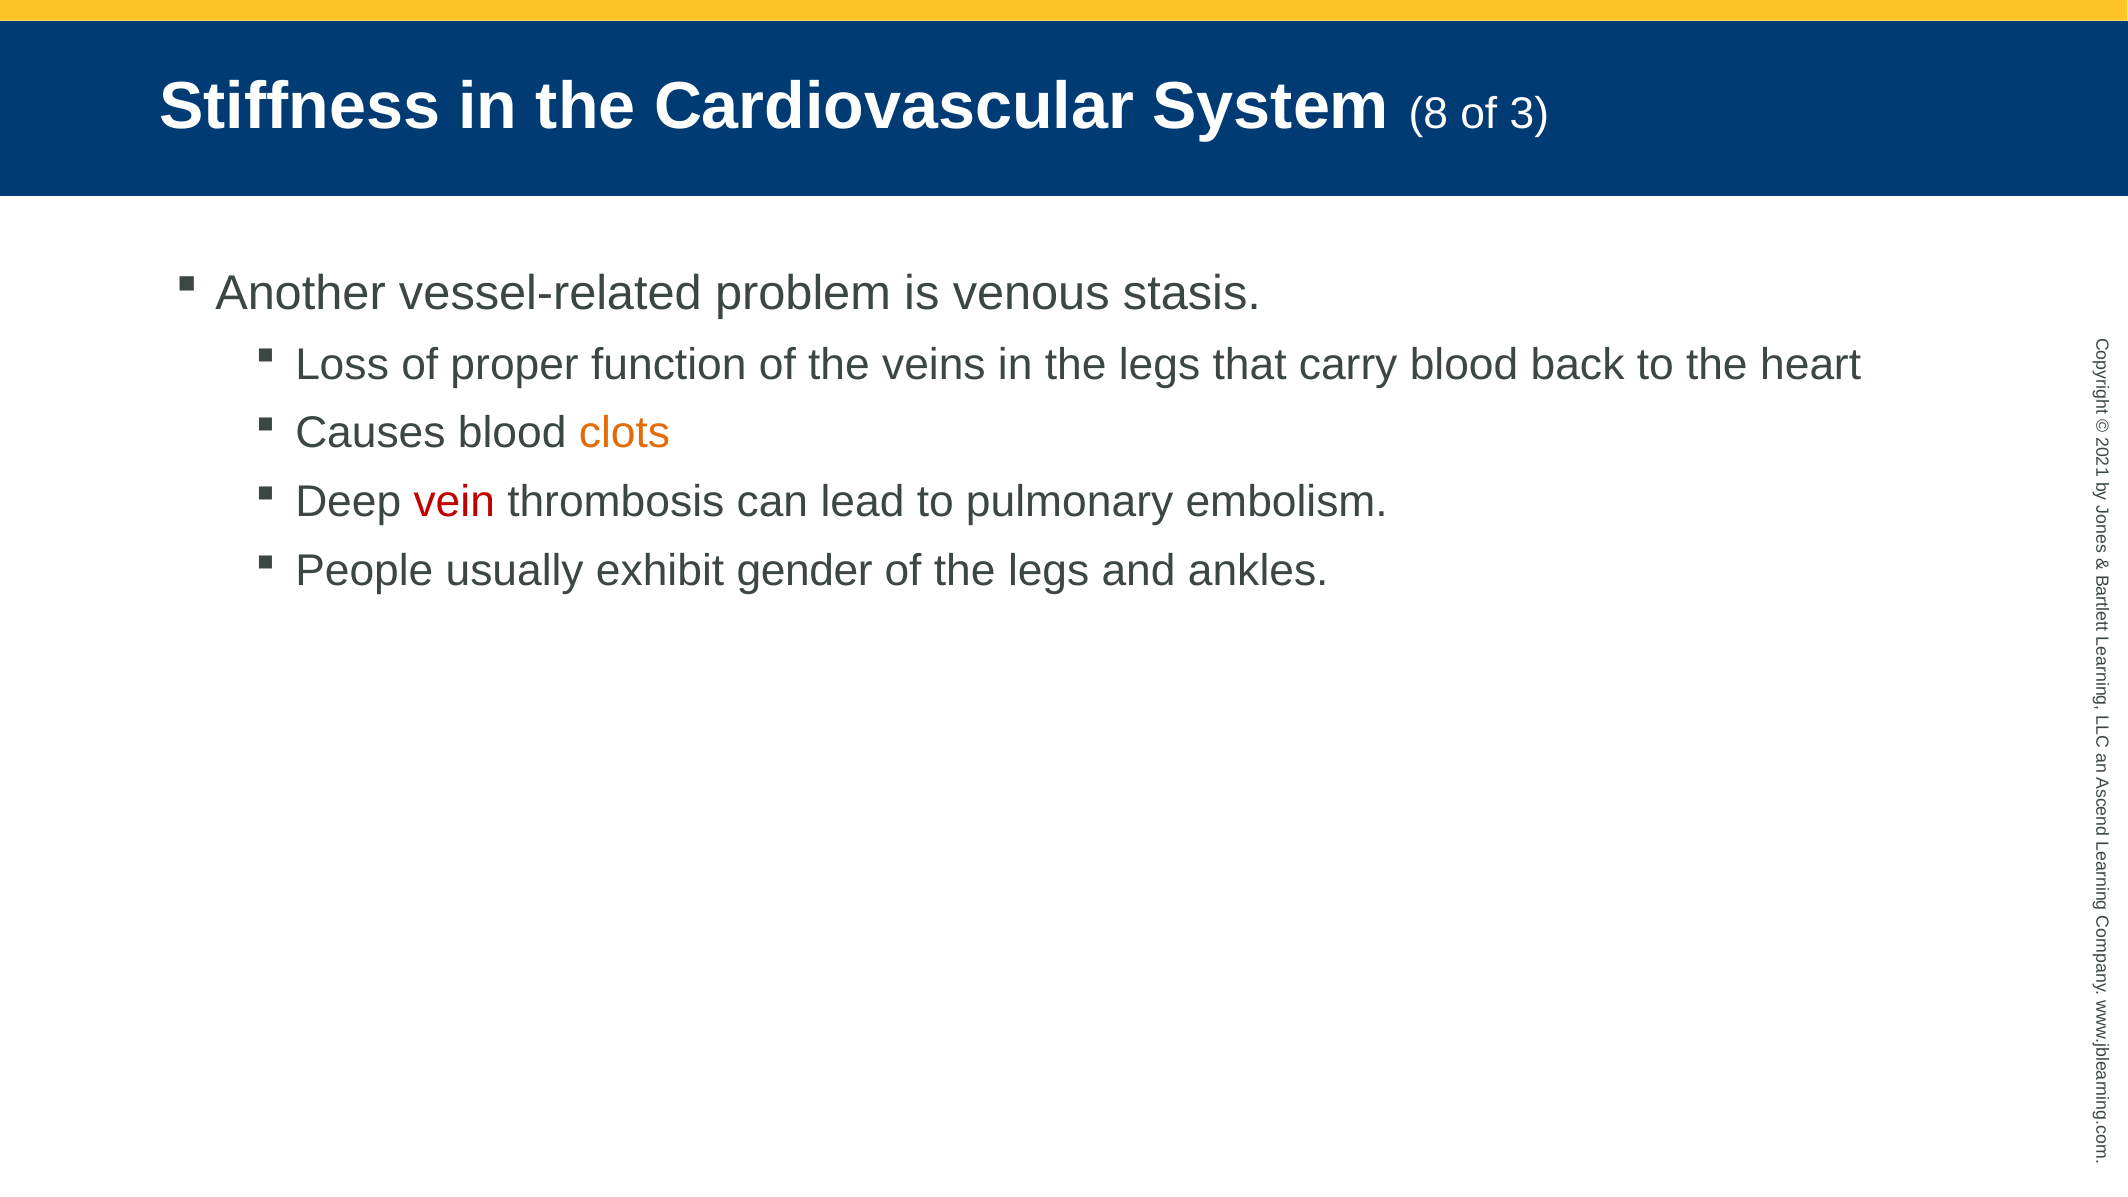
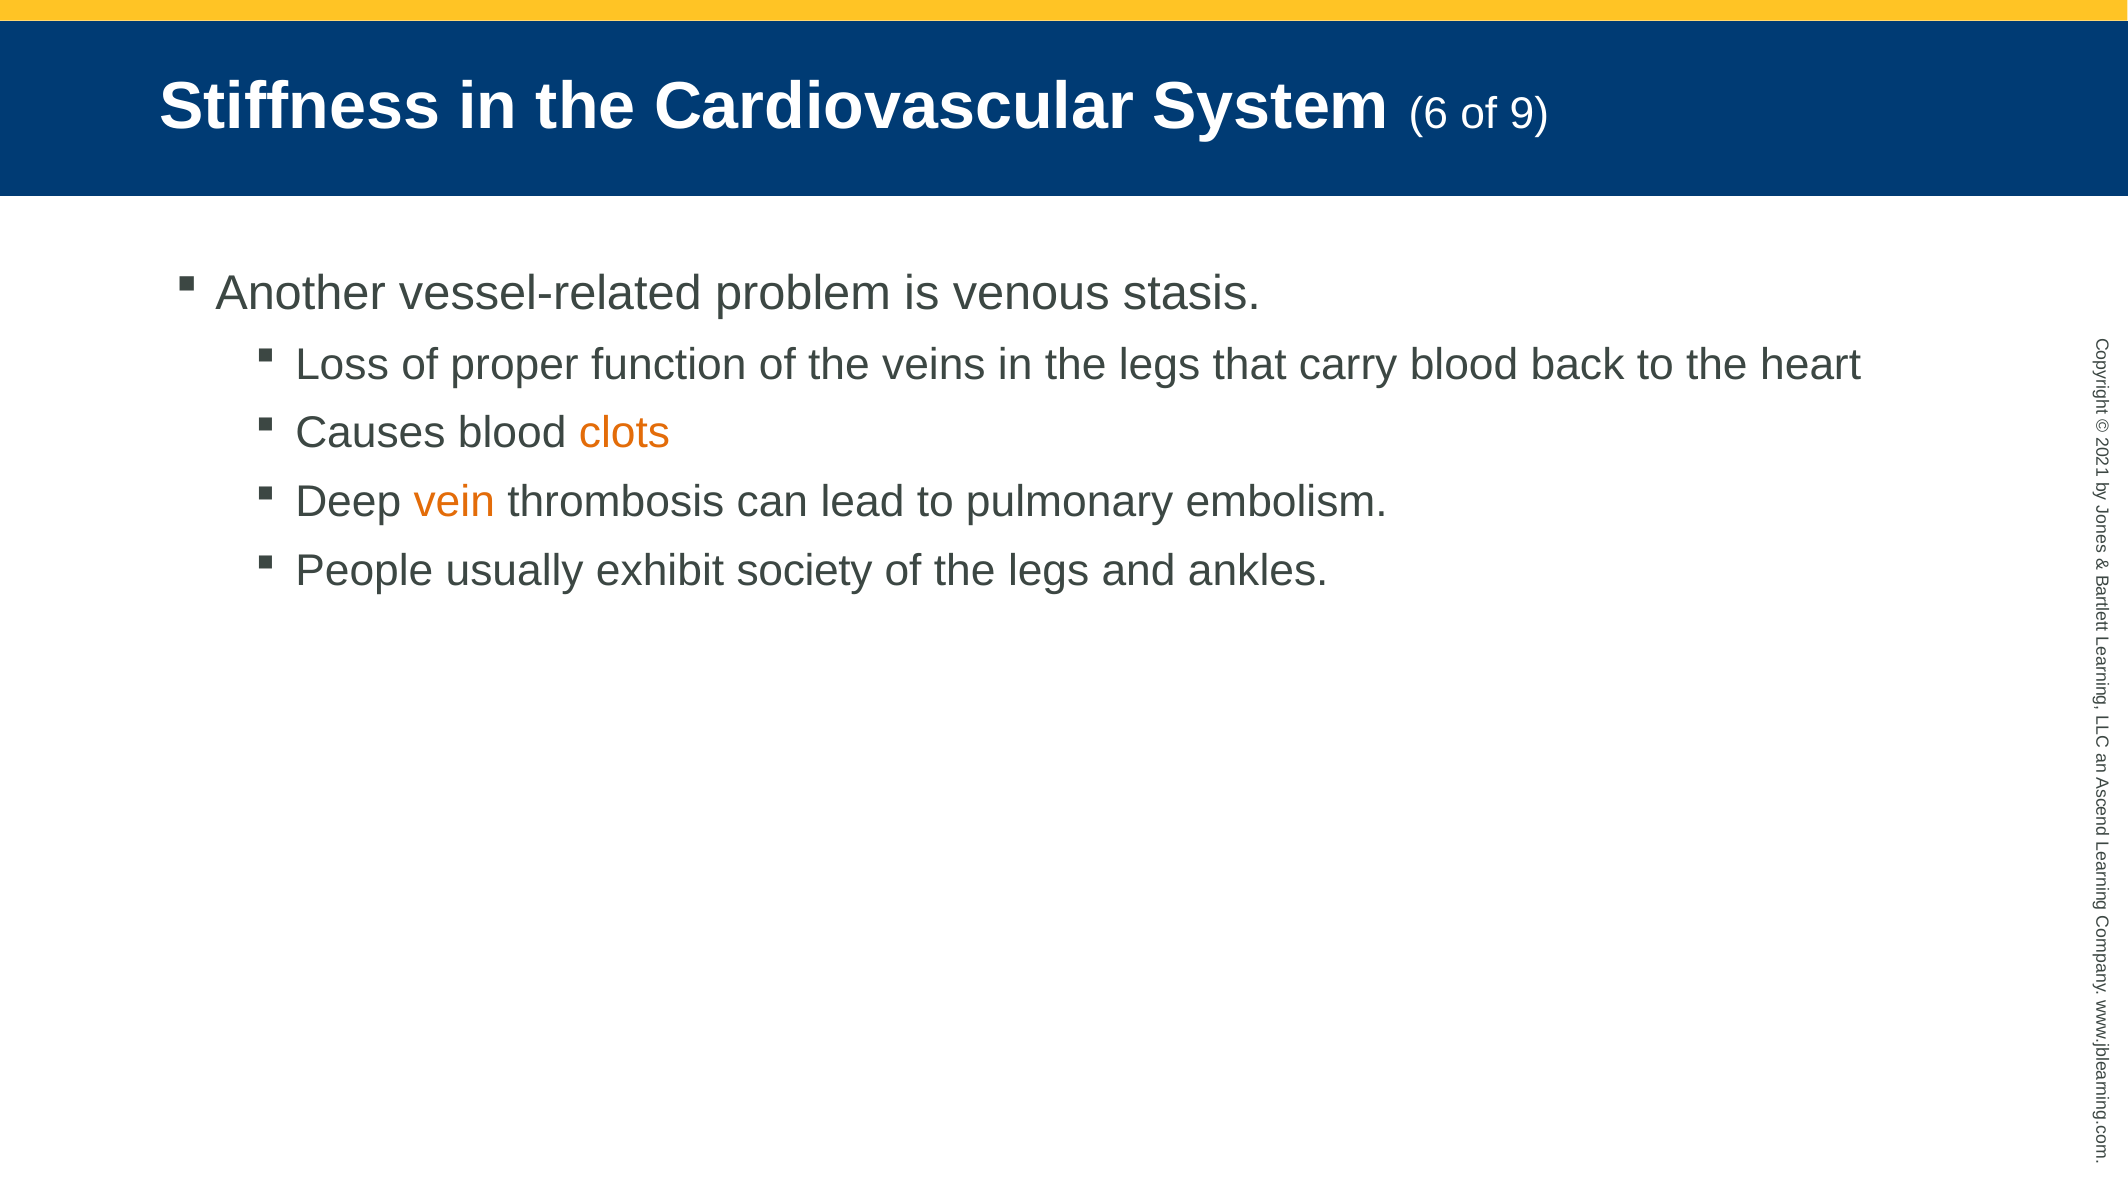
8: 8 -> 6
3: 3 -> 9
vein colour: red -> orange
gender: gender -> society
